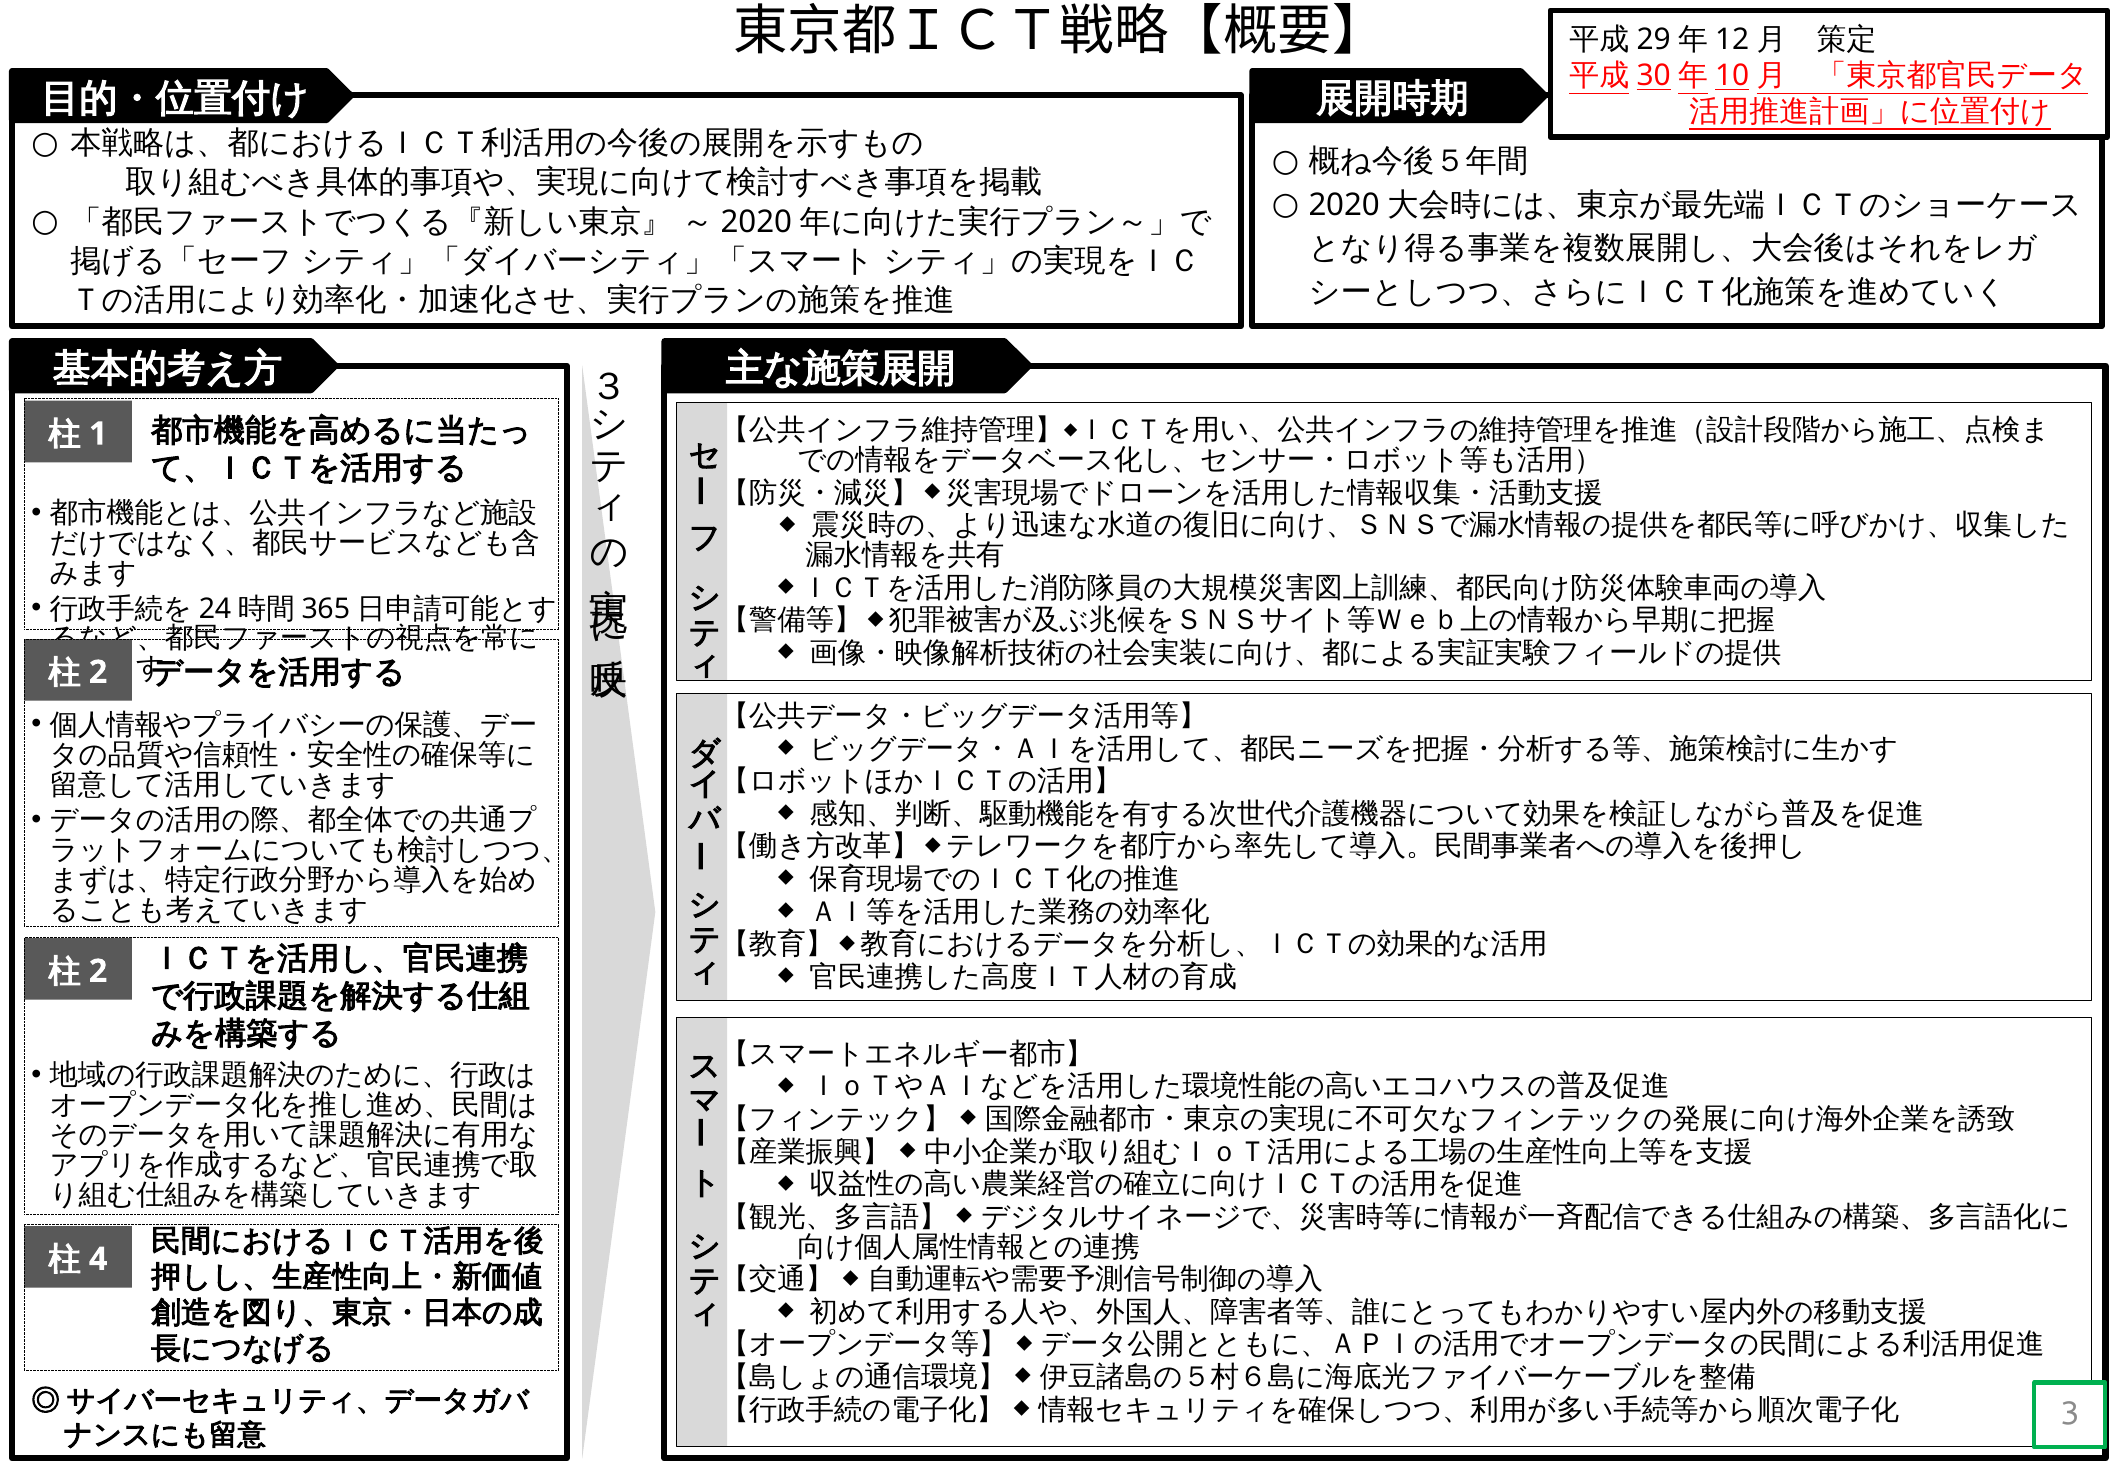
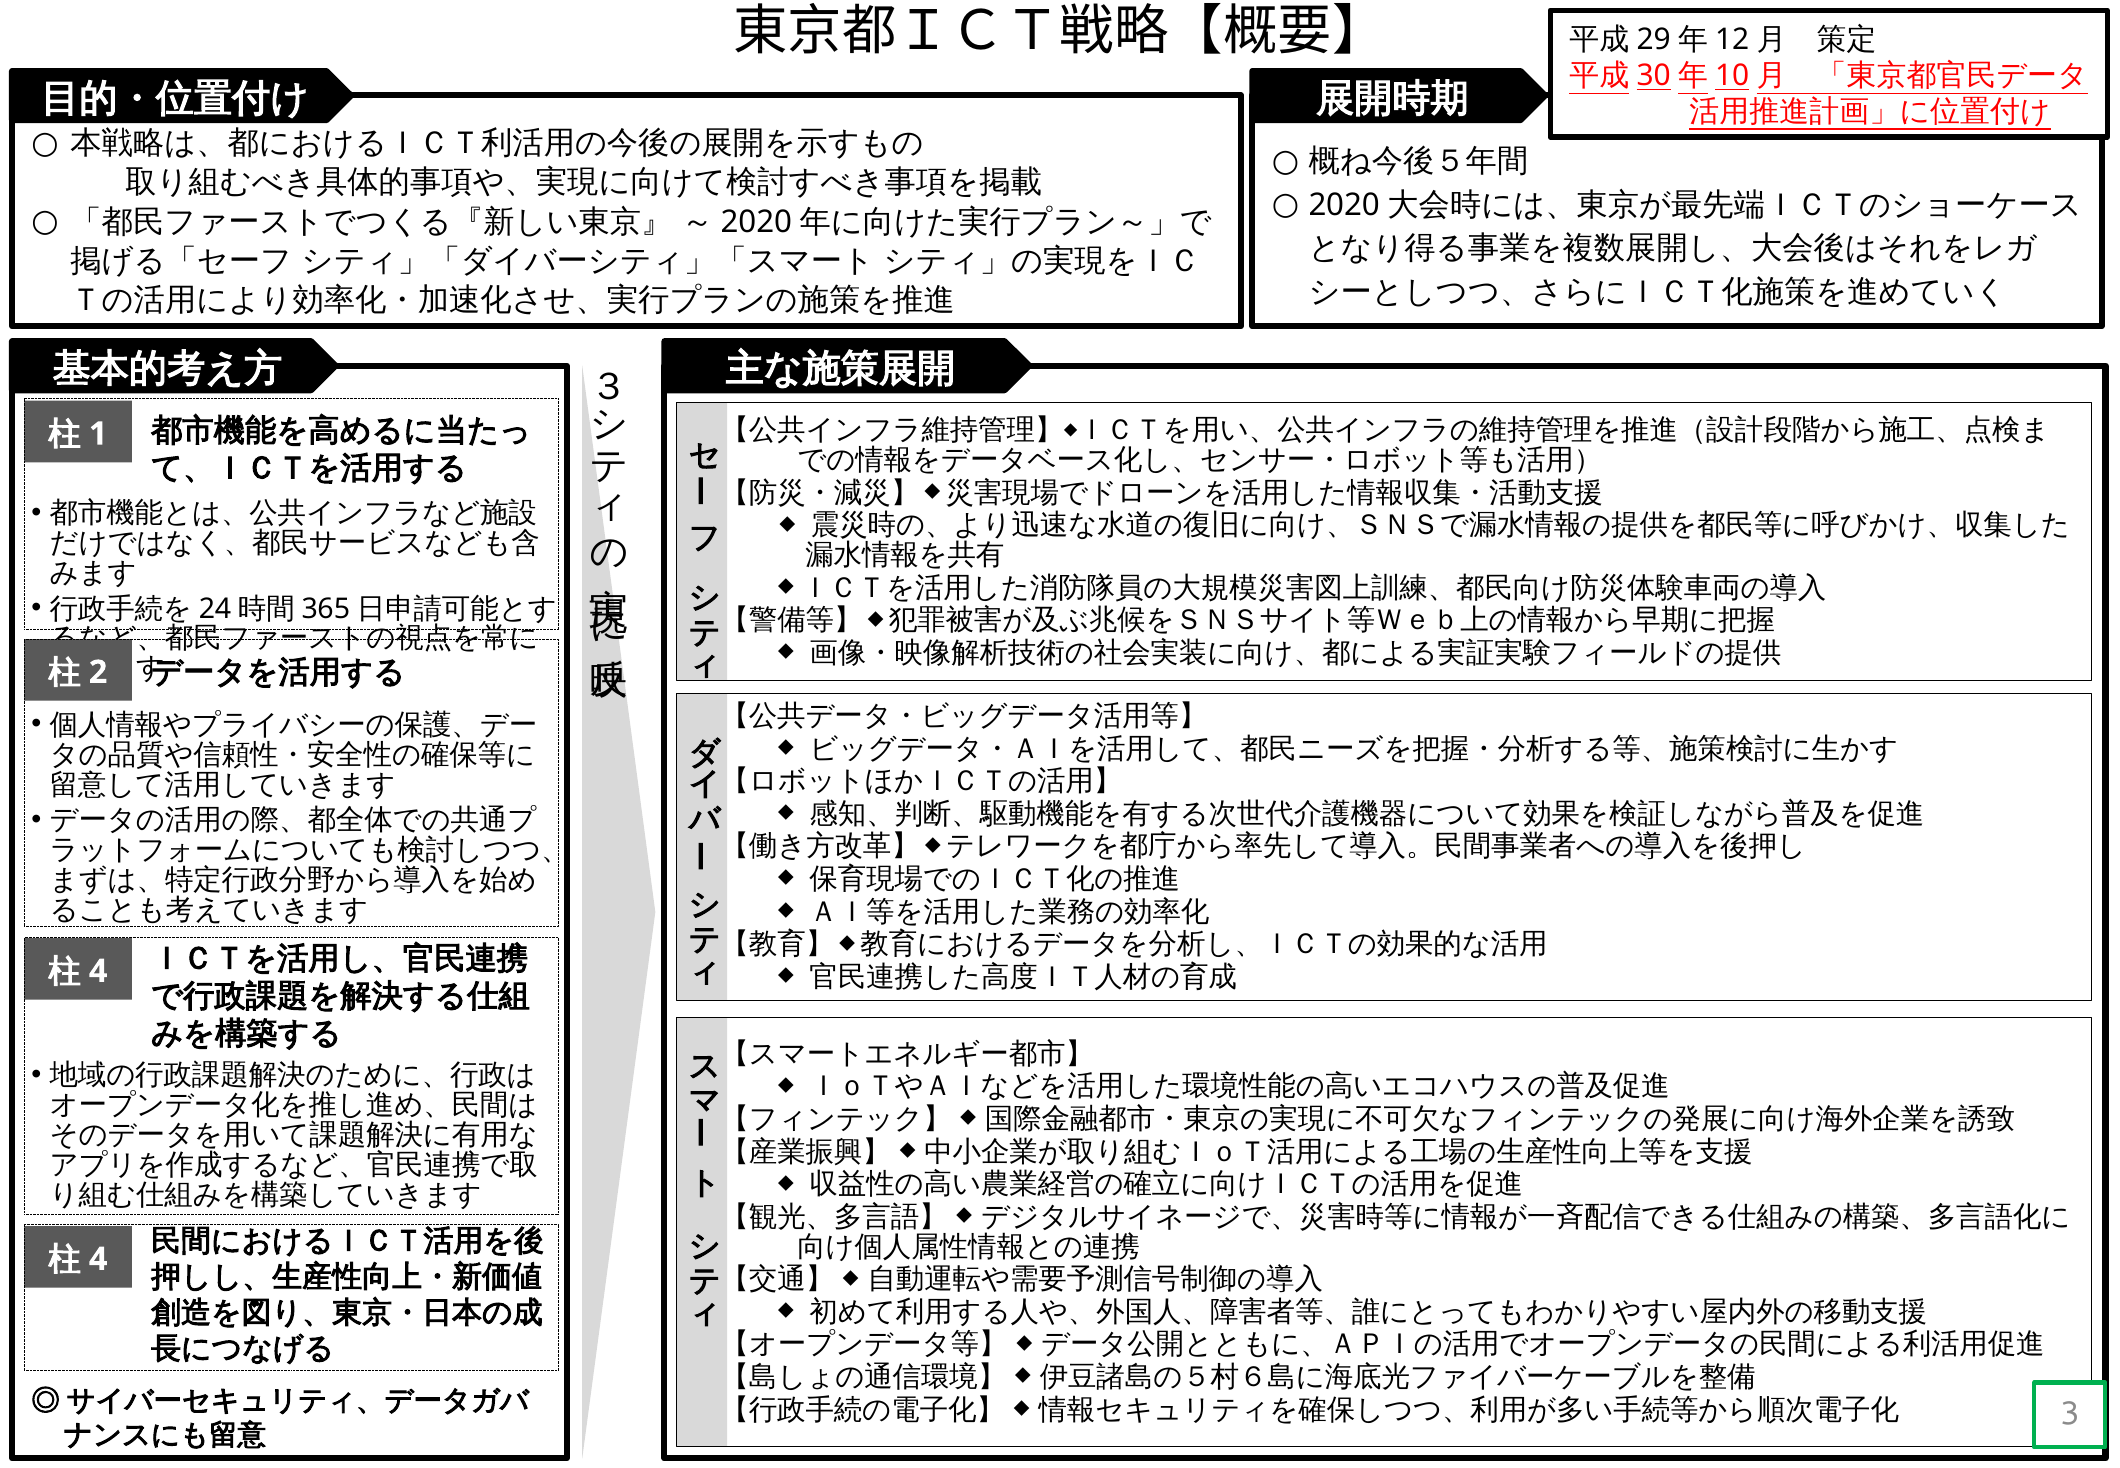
2 at (98, 971): 2 -> 4
